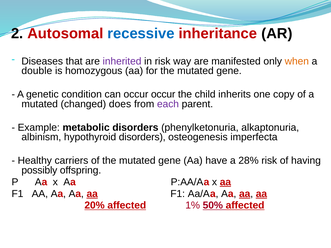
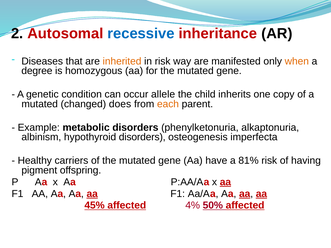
inherited colour: purple -> orange
double: double -> degree
occur occur: occur -> allele
each colour: purple -> orange
28%: 28% -> 81%
possibly: possibly -> pigment
20%: 20% -> 45%
1%: 1% -> 4%
